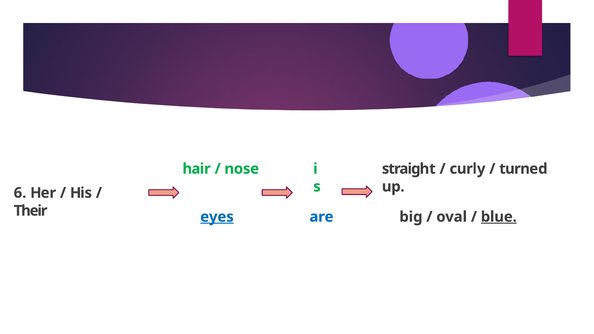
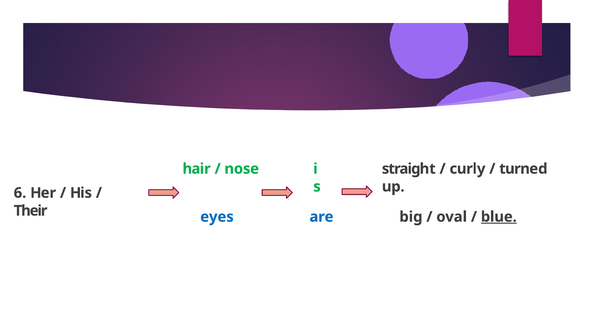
eyes underline: present -> none
